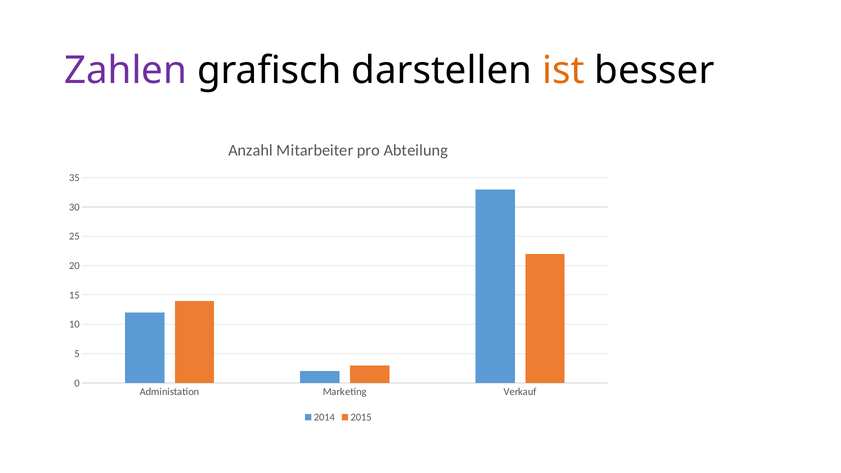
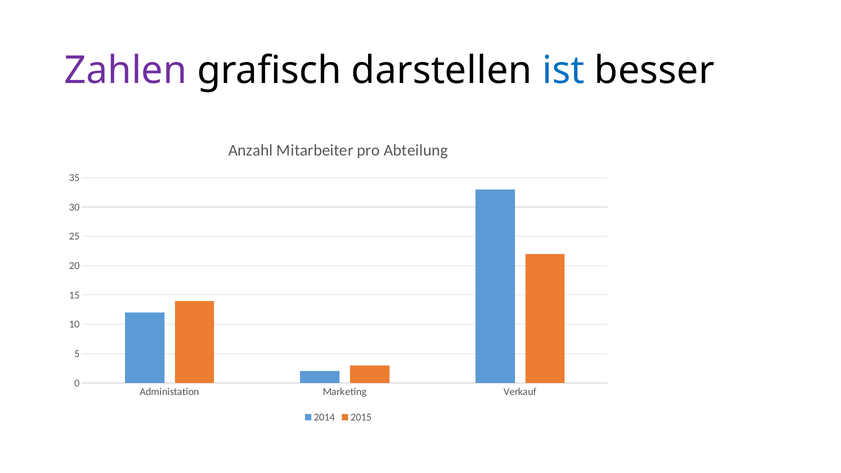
ist colour: orange -> blue
